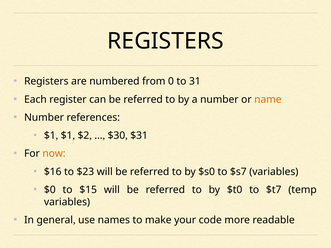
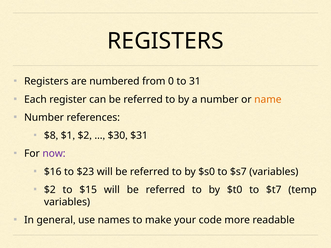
$1 at (50, 136): $1 -> $8
now colour: orange -> purple
$0 at (50, 190): $0 -> $2
